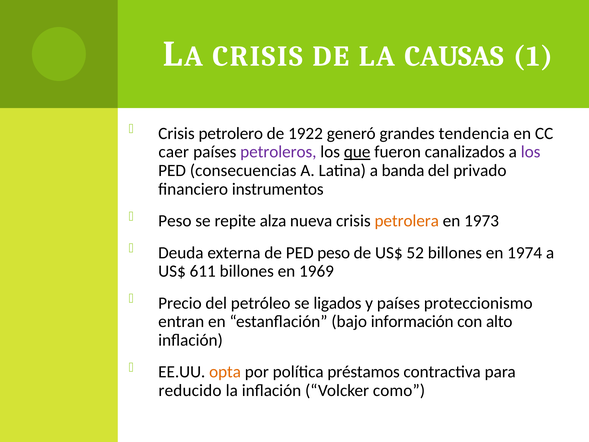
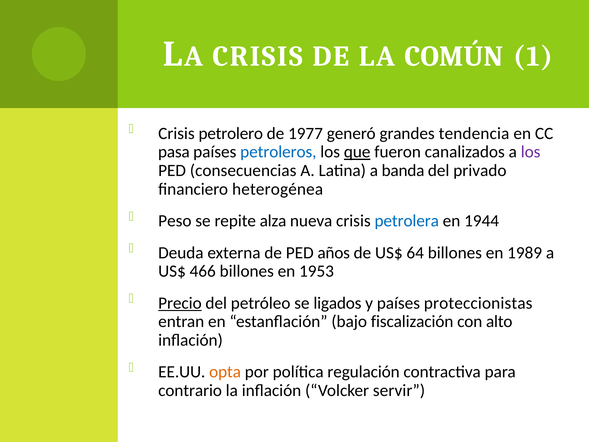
CAUSAS: CAUSAS -> COMÚN
1922: 1922 -> 1977
caer: caer -> pasa
petroleros colour: purple -> blue
instrumentos: instrumentos -> heterogénea
petrolera colour: orange -> blue
1973: 1973 -> 1944
PED peso: peso -> años
52: 52 -> 64
1974: 1974 -> 1989
611: 611 -> 466
1969: 1969 -> 1953
Precio underline: none -> present
proteccionismo: proteccionismo -> proteccionistas
información: información -> fiscalización
préstamos: préstamos -> regulación
reducido: reducido -> contrario
como: como -> servir
